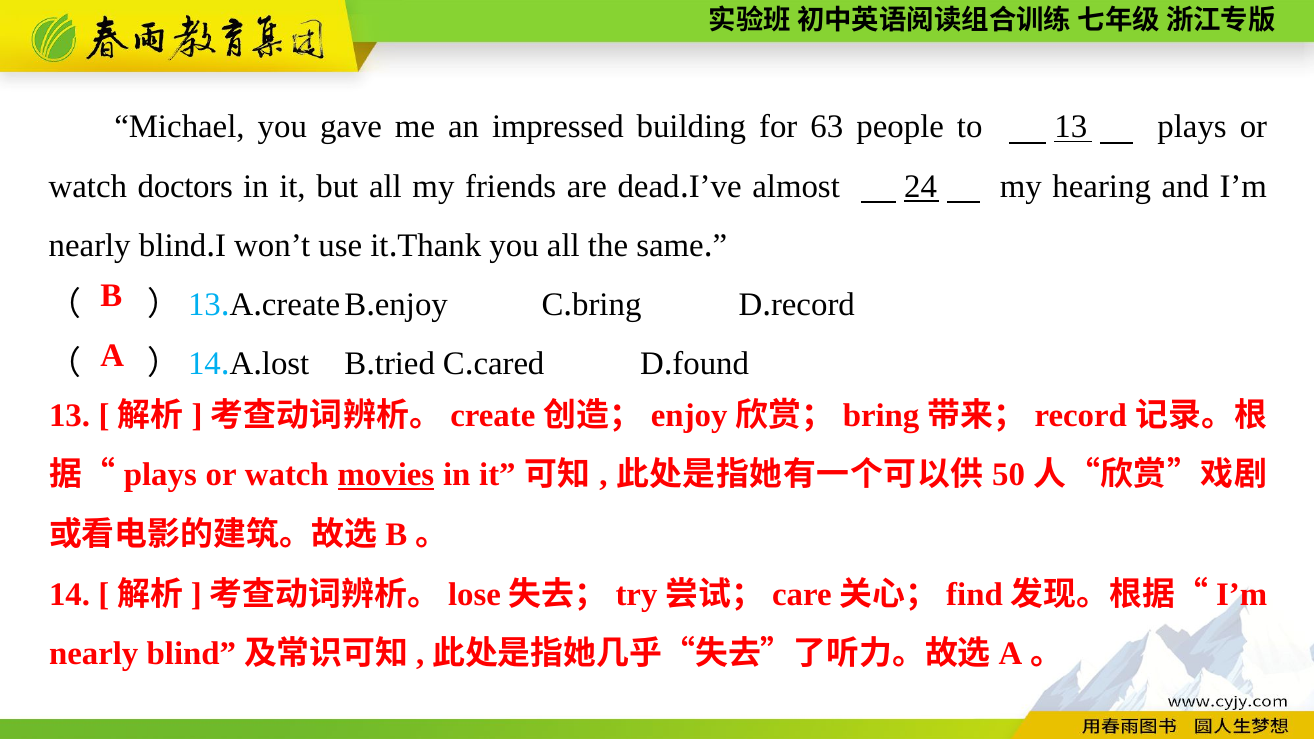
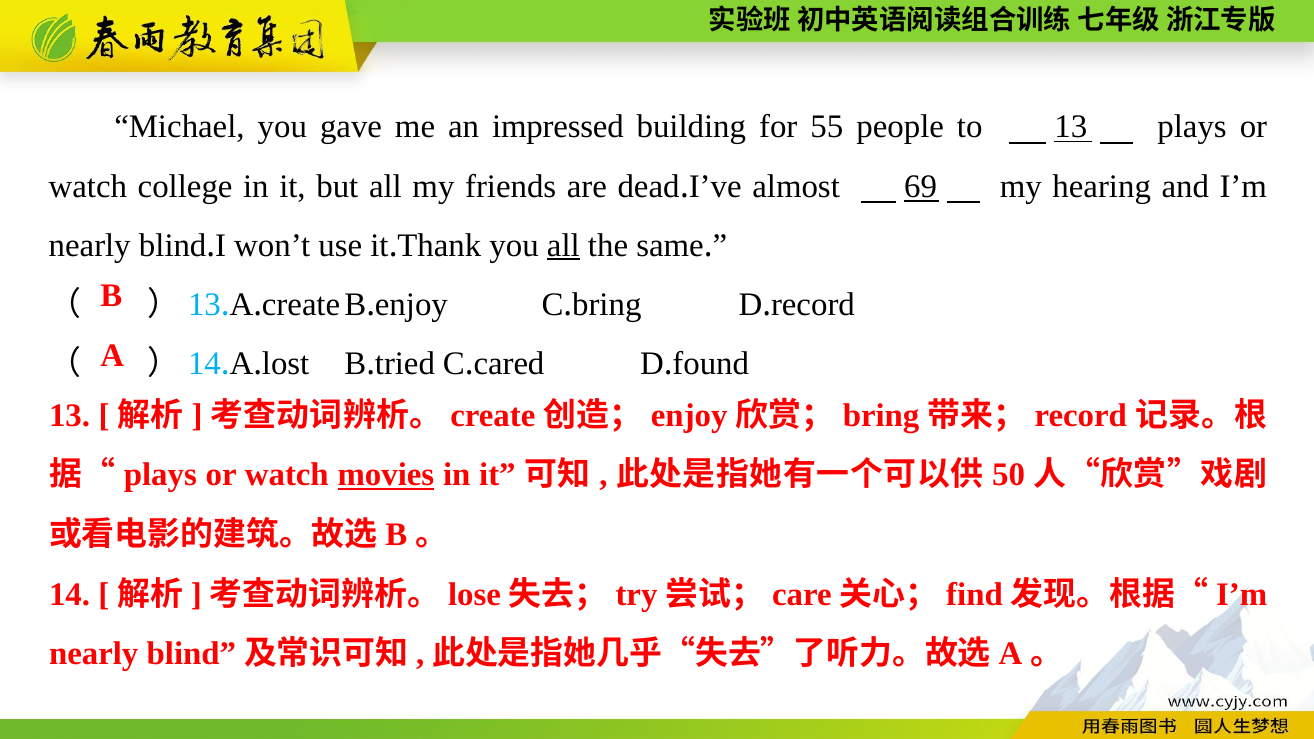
63: 63 -> 55
doctors: doctors -> college
24: 24 -> 69
all at (563, 245) underline: none -> present
